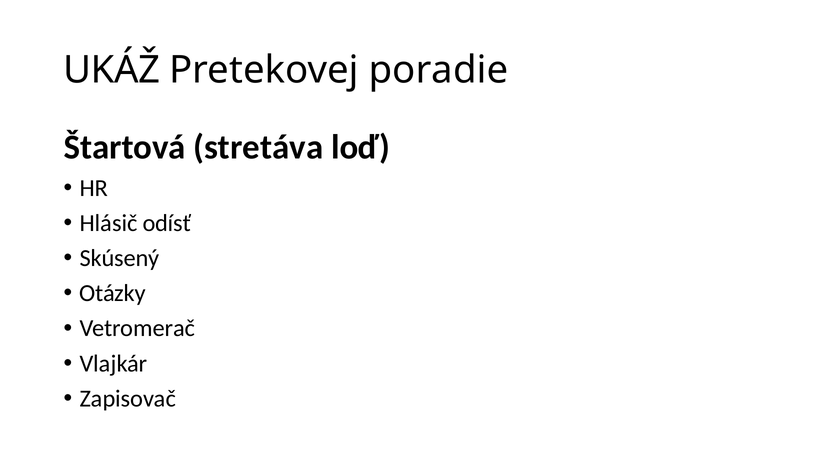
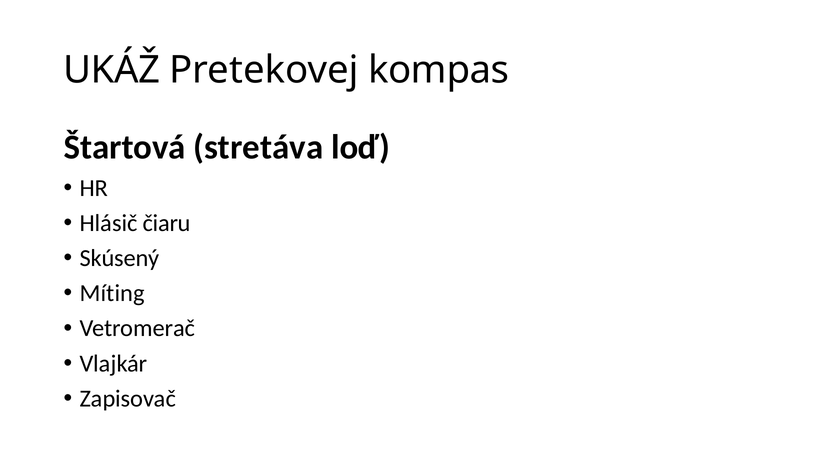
poradie: poradie -> kompas
odísť: odísť -> čiaru
Otázky: Otázky -> Míting
